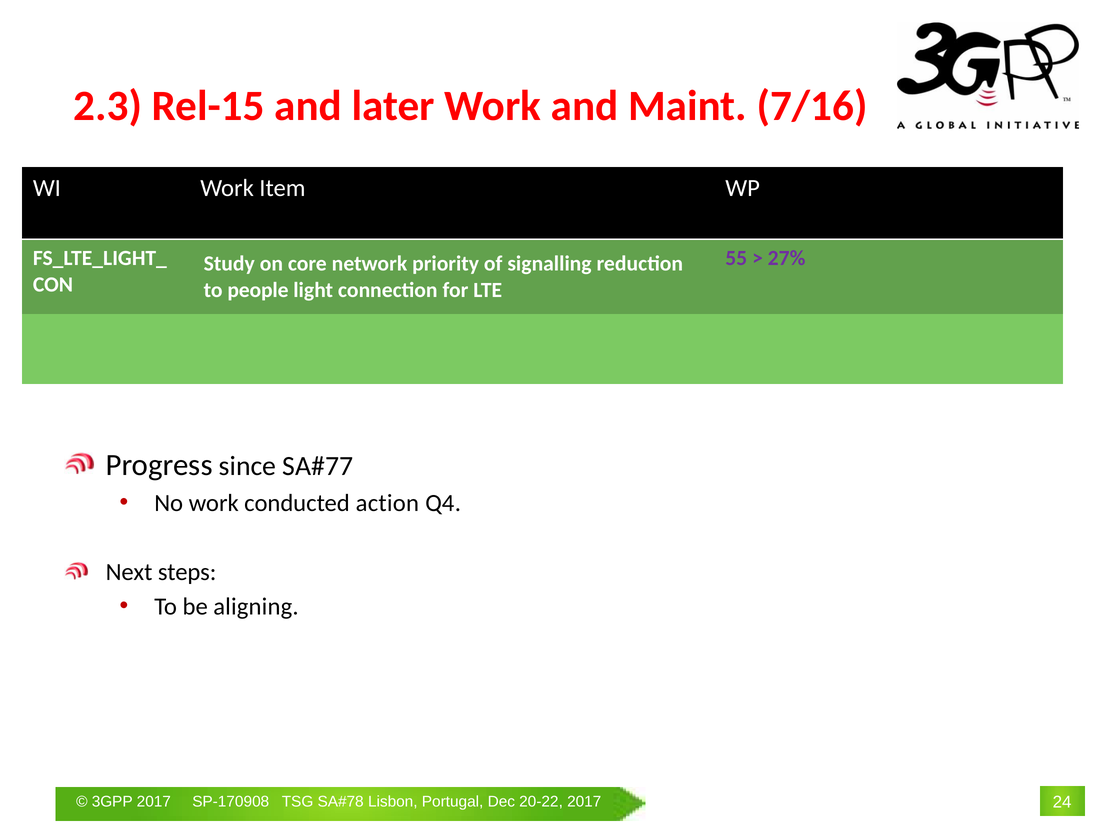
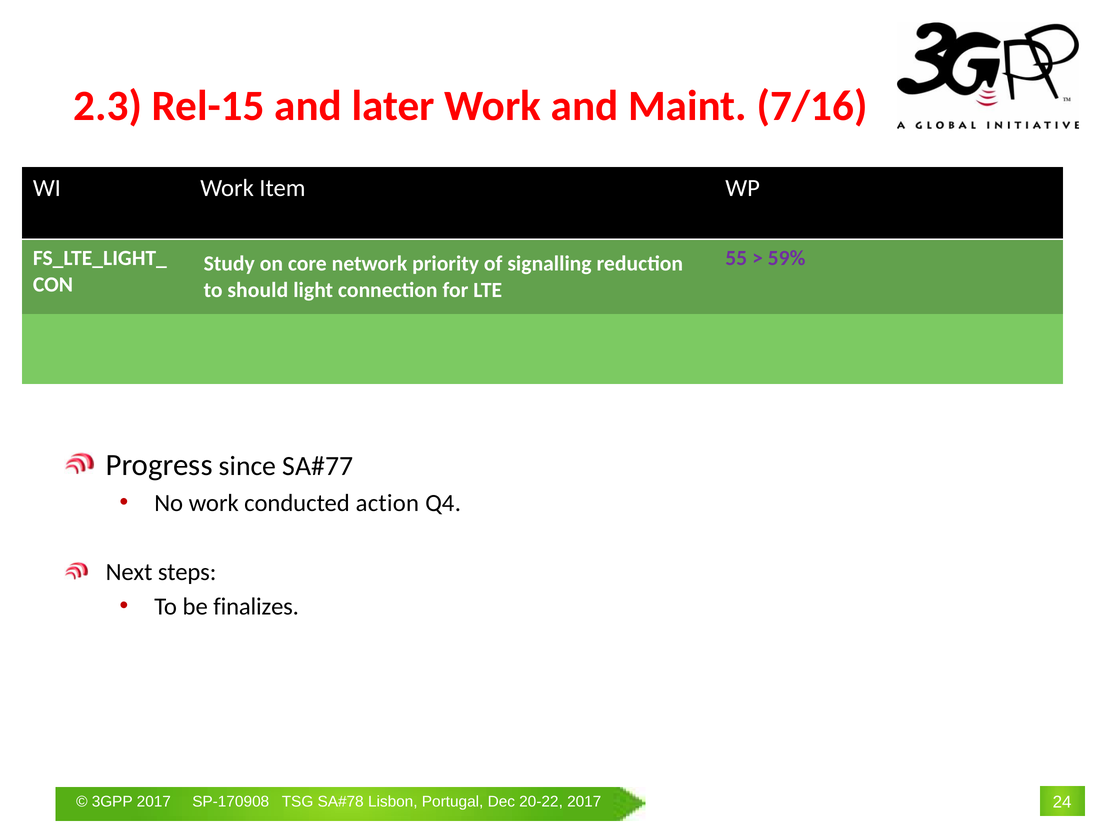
27%: 27% -> 59%
people: people -> should
aligning: aligning -> finalizes
